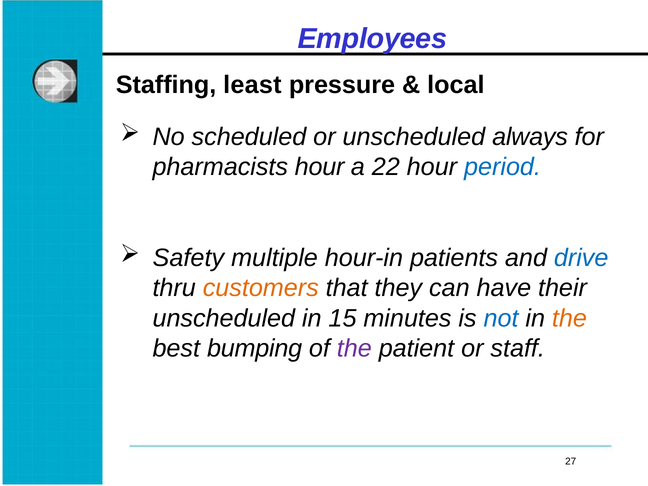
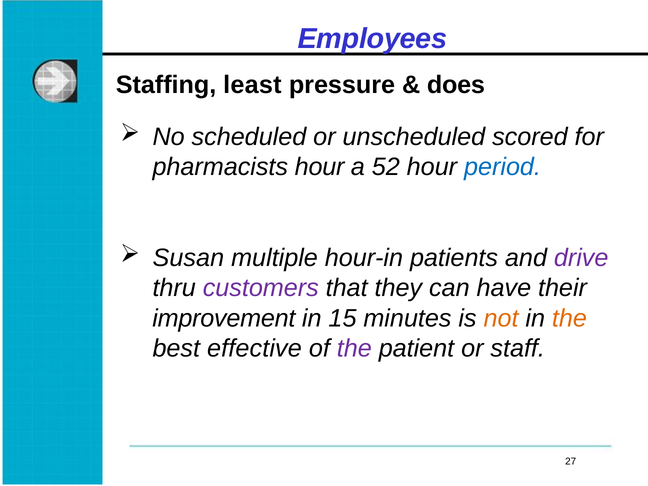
local: local -> does
always: always -> scored
22: 22 -> 52
Safety: Safety -> Susan
drive colour: blue -> purple
customers colour: orange -> purple
unscheduled at (224, 318): unscheduled -> improvement
not colour: blue -> orange
bumping: bumping -> effective
